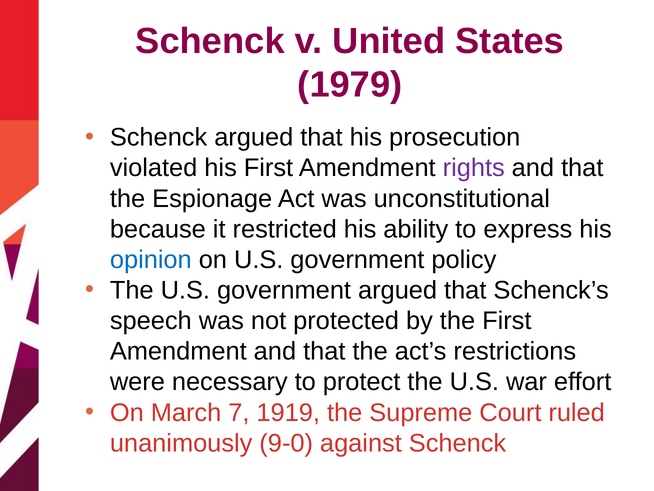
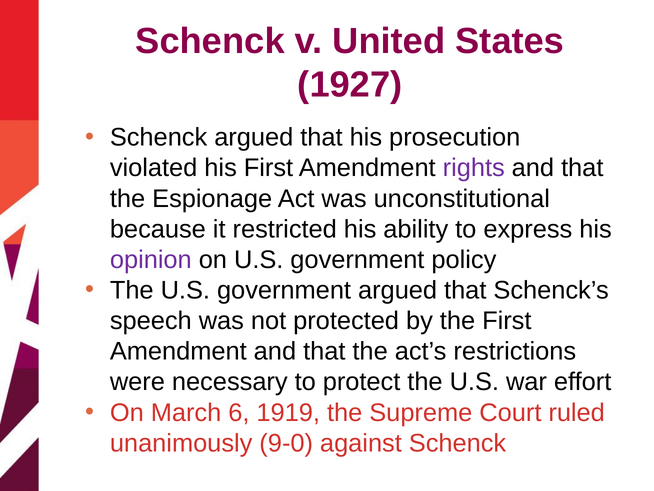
1979: 1979 -> 1927
opinion colour: blue -> purple
7: 7 -> 6
